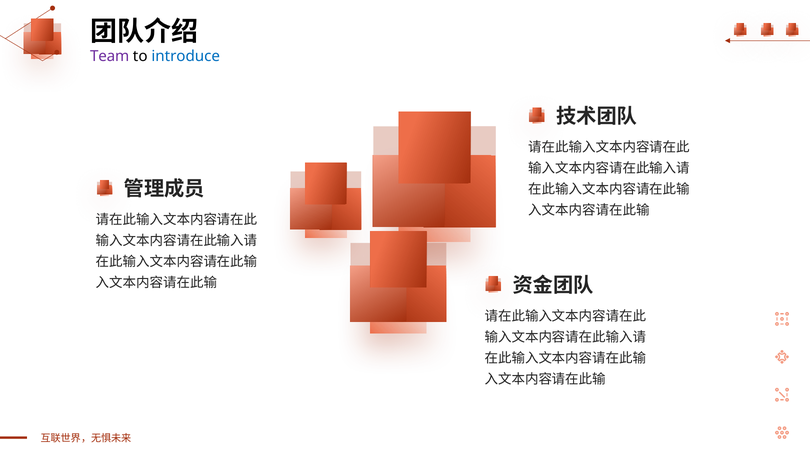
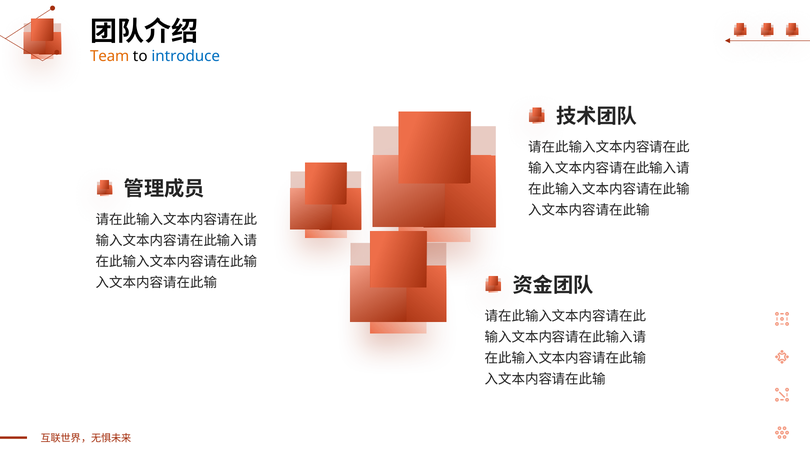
Team colour: purple -> orange
